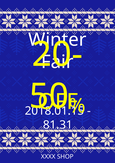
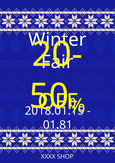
81.31: 81.31 -> 01.81
